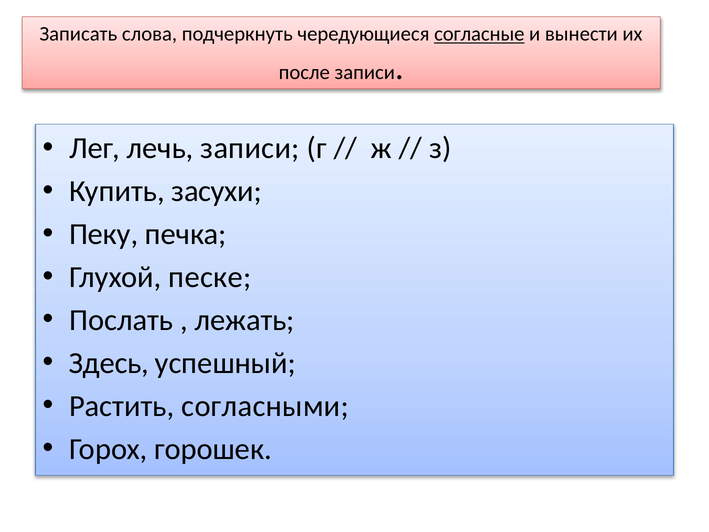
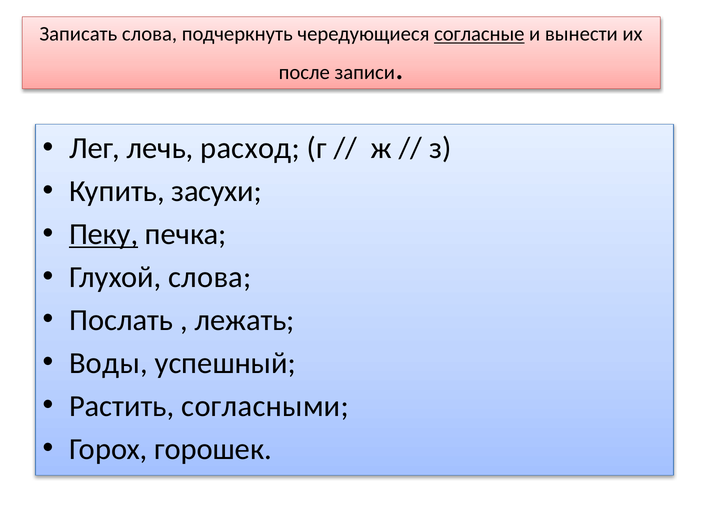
лечь записи: записи -> расход
Пеку underline: none -> present
Глухой песке: песке -> слова
Здесь: Здесь -> Воды
